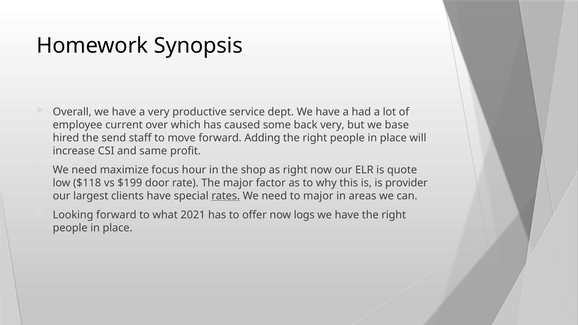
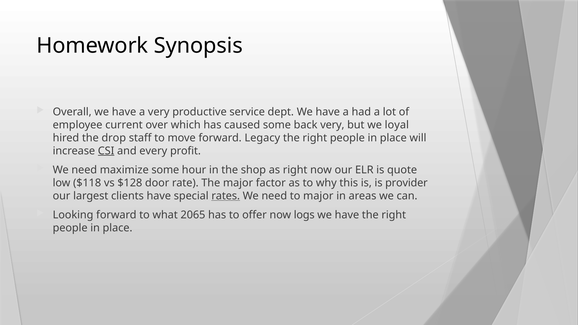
base: base -> loyal
send: send -> drop
Adding: Adding -> Legacy
CSI underline: none -> present
same: same -> every
maximize focus: focus -> some
$199: $199 -> $128
2021: 2021 -> 2065
